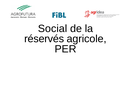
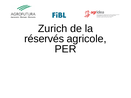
Social: Social -> Zurich
